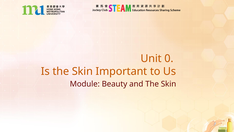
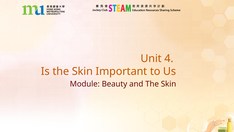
0: 0 -> 4
